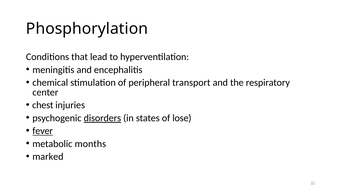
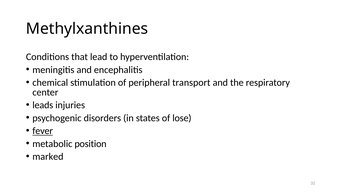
Phosphorylation: Phosphorylation -> Methylxanthines
chest: chest -> leads
disorders underline: present -> none
months: months -> position
